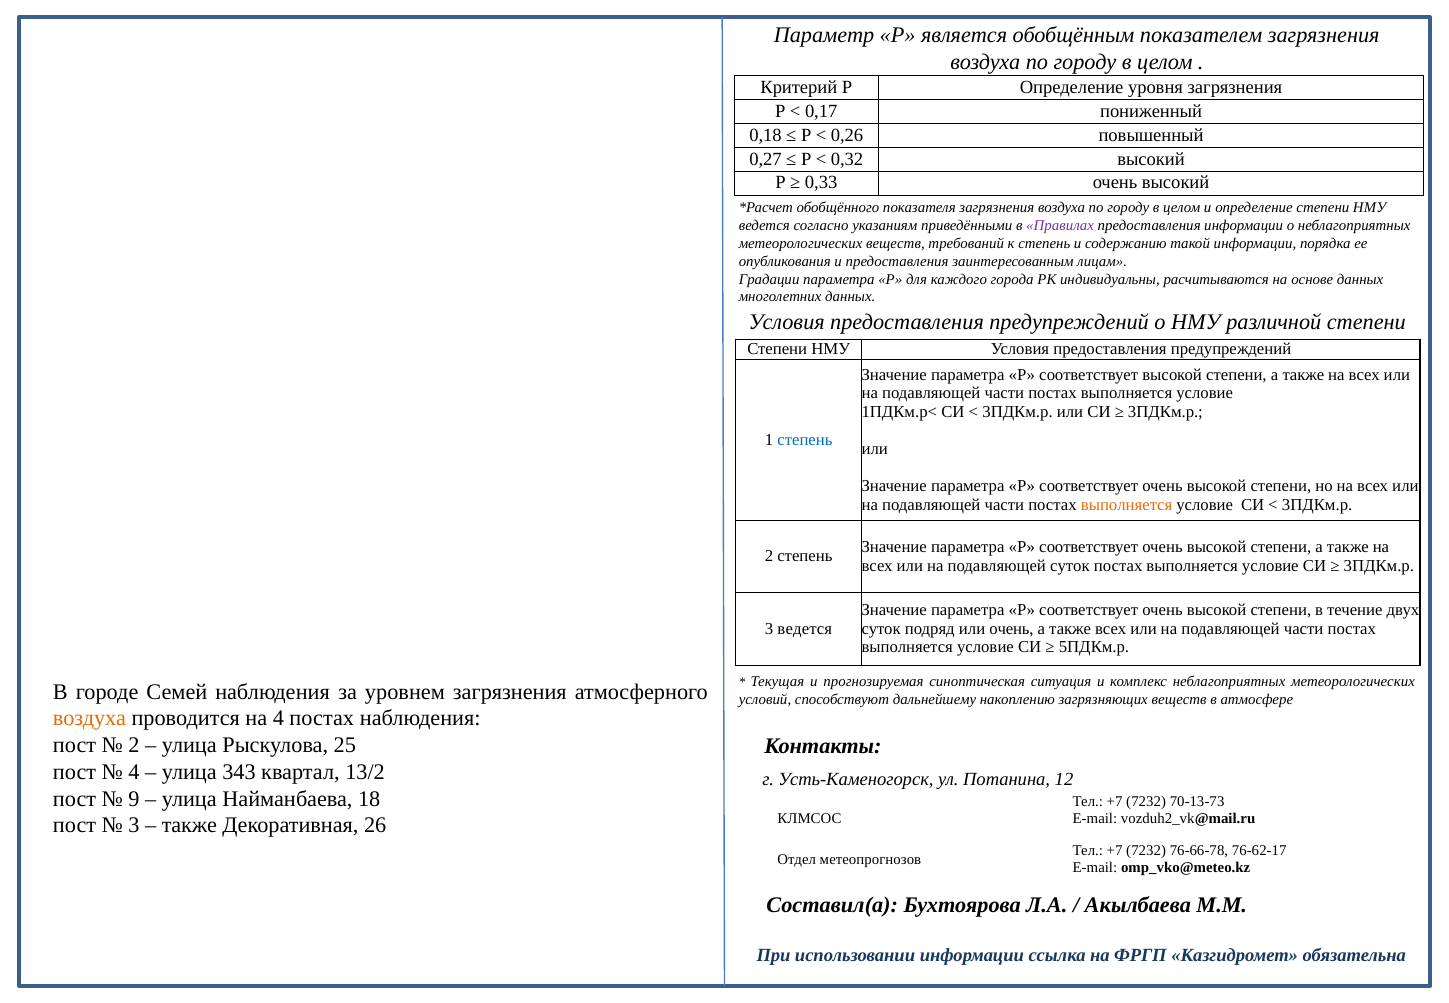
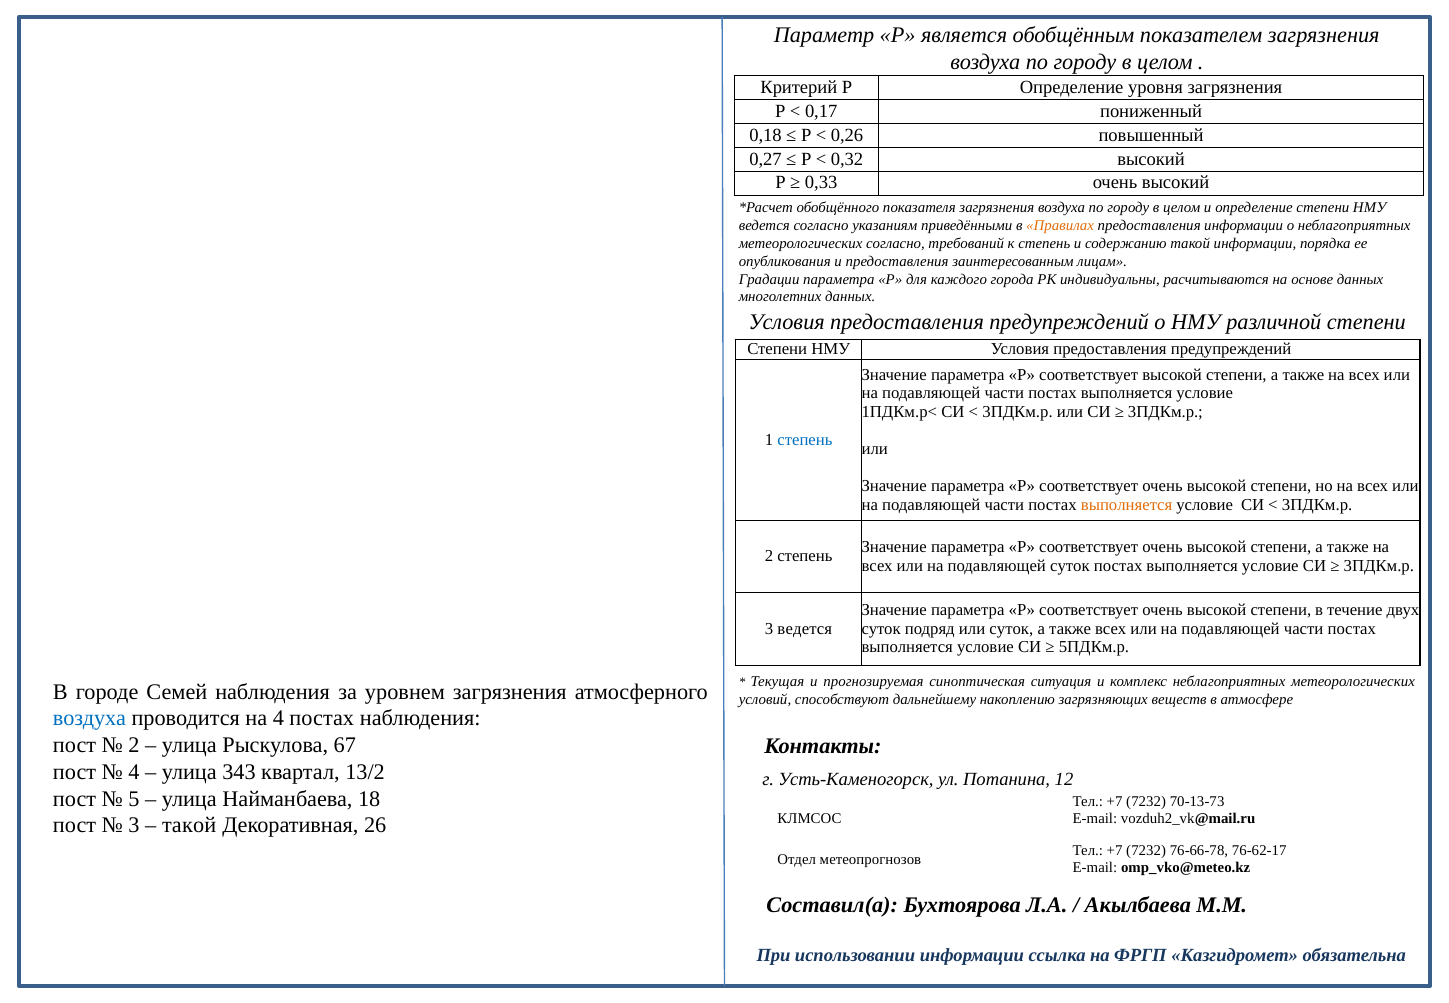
Правилах colour: purple -> orange
метеорологических веществ: веществ -> согласно
или очень: очень -> суток
воздуха at (89, 719) colour: orange -> blue
25: 25 -> 67
9: 9 -> 5
также at (189, 826): также -> такой
